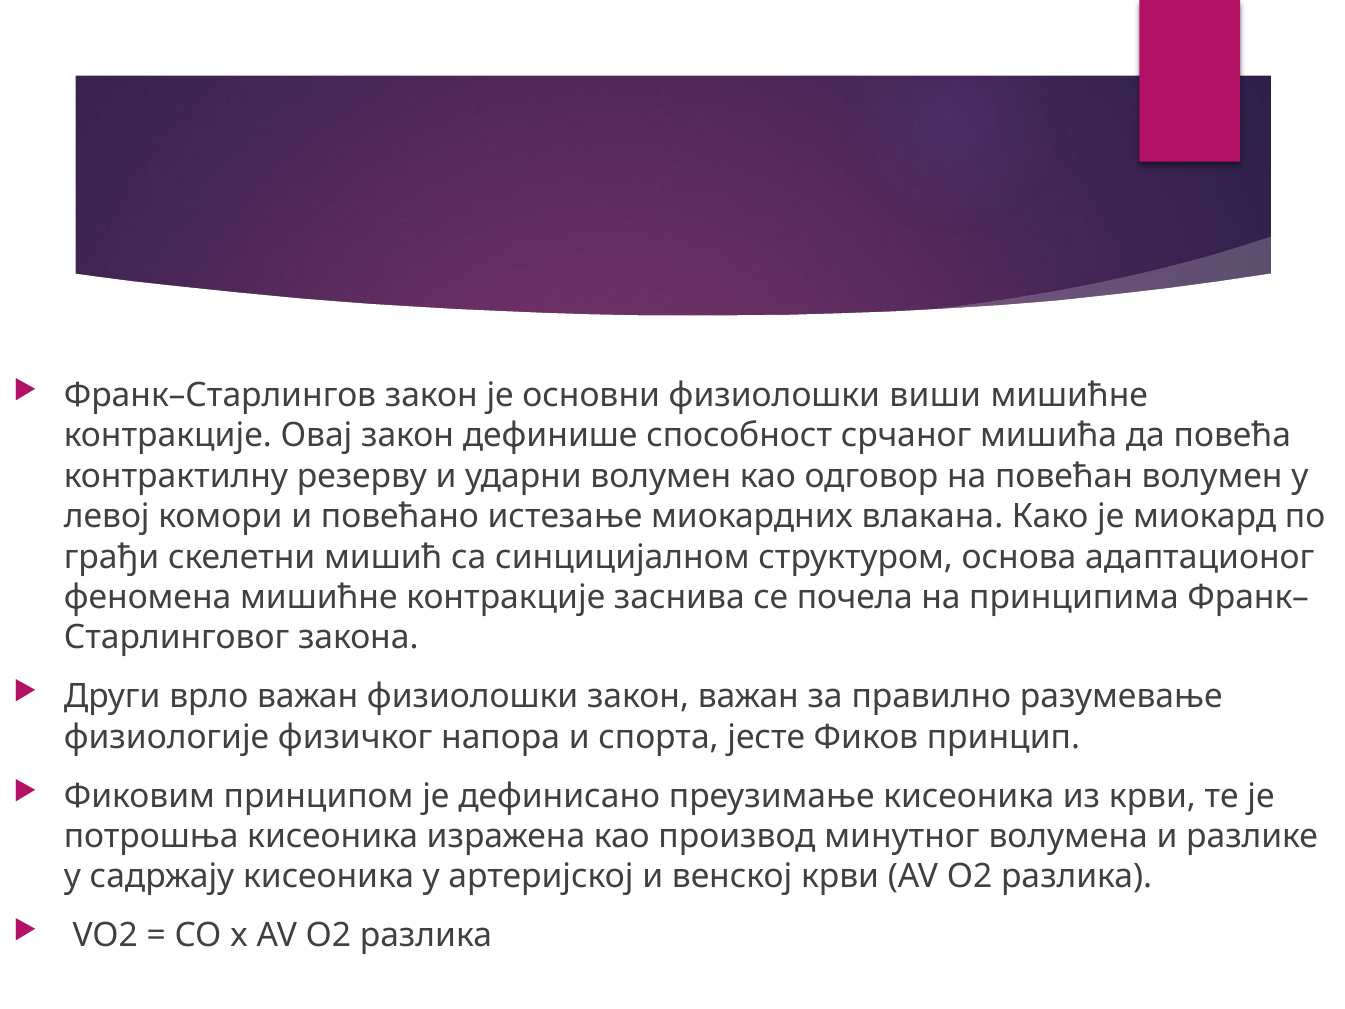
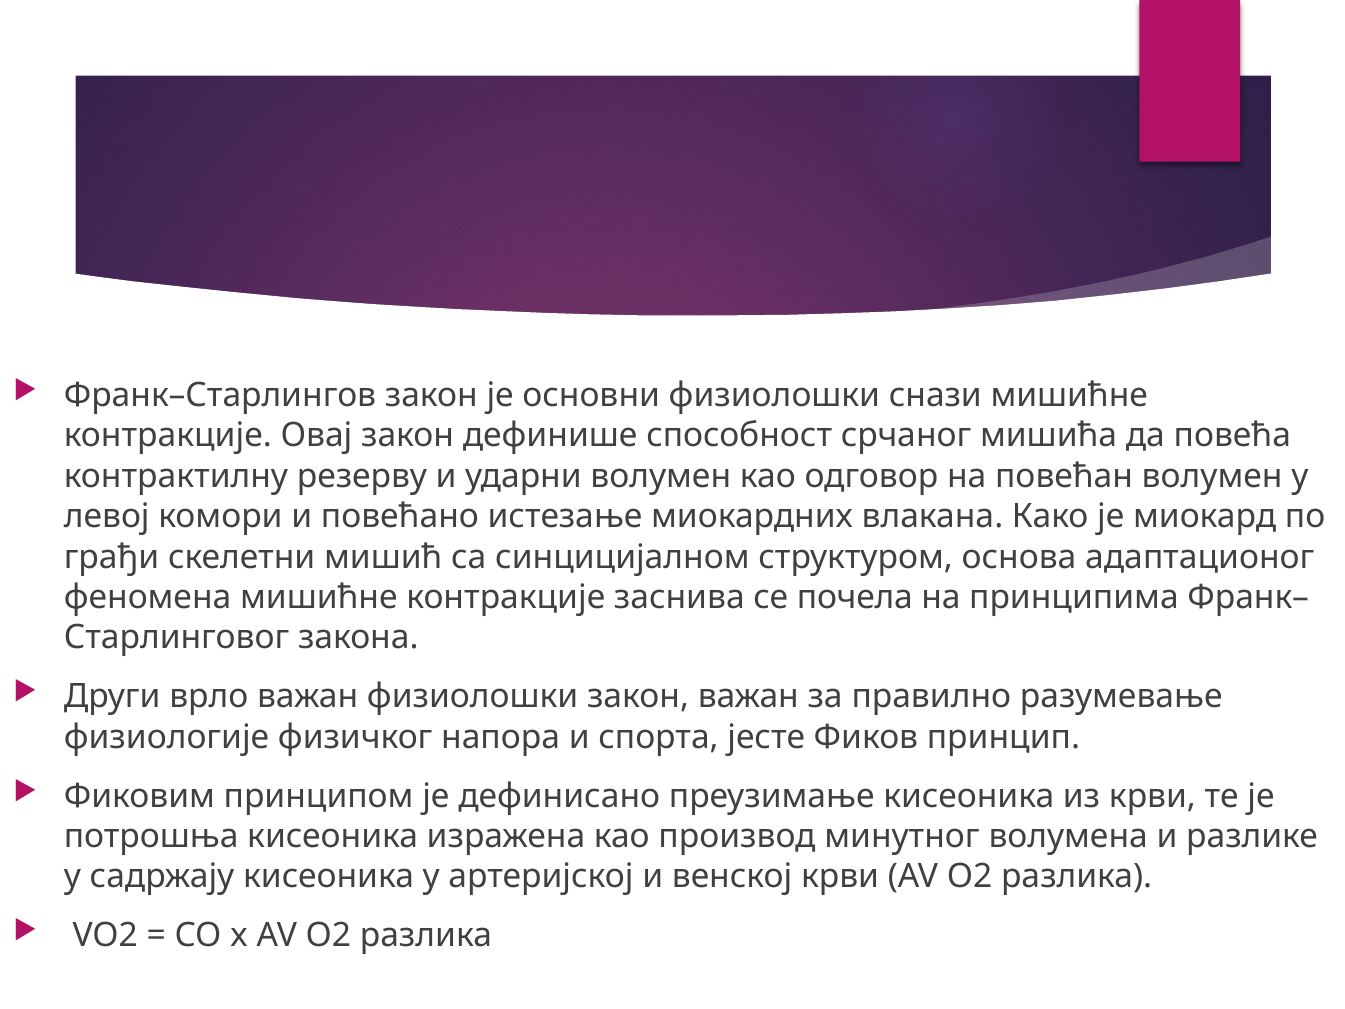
виши: виши -> снази
